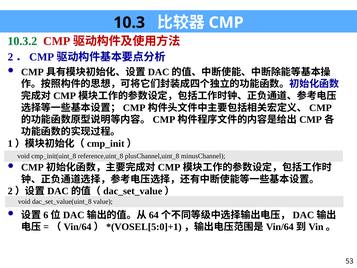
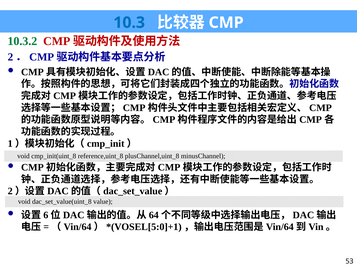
10.3 colour: black -> blue
